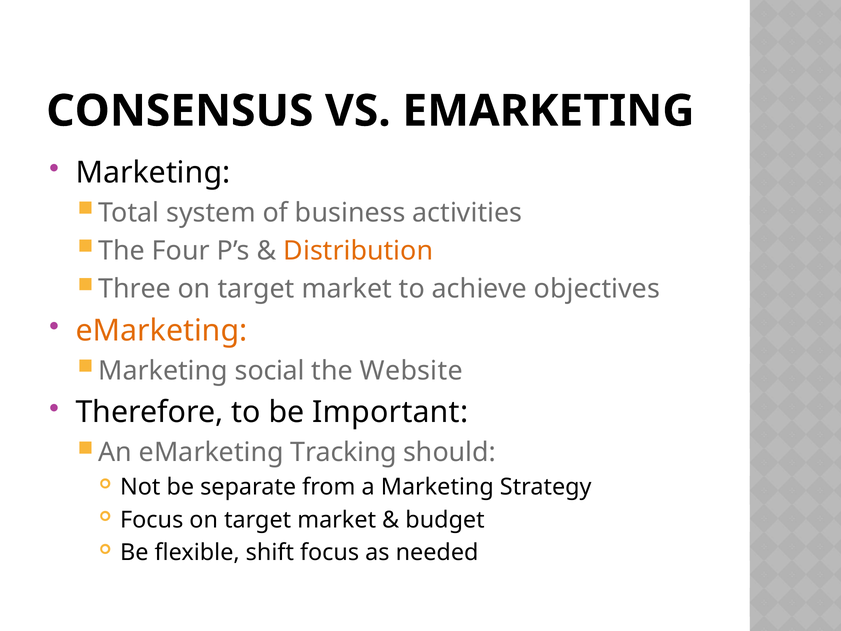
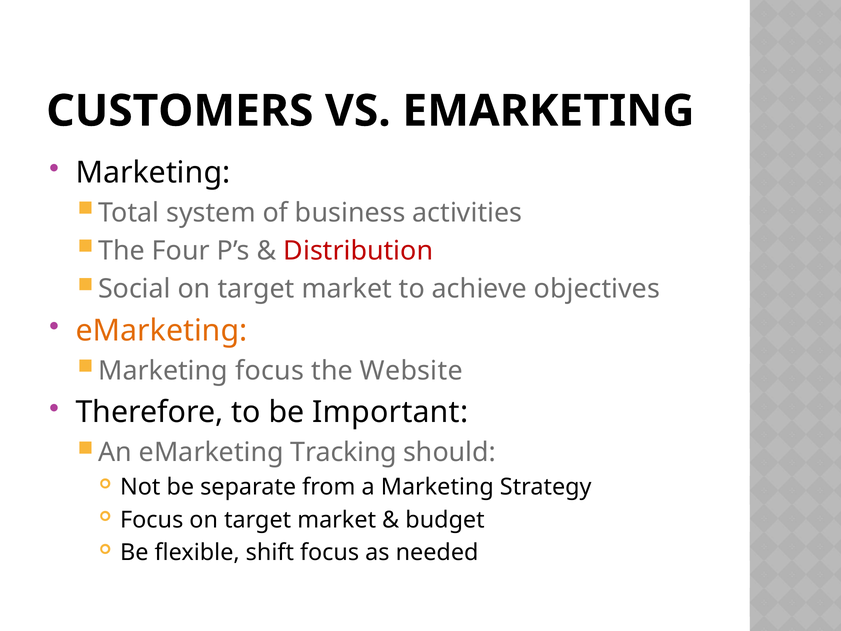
CONSENSUS: CONSENSUS -> CUSTOMERS
Distribution colour: orange -> red
Three: Three -> Social
Marketing social: social -> focus
